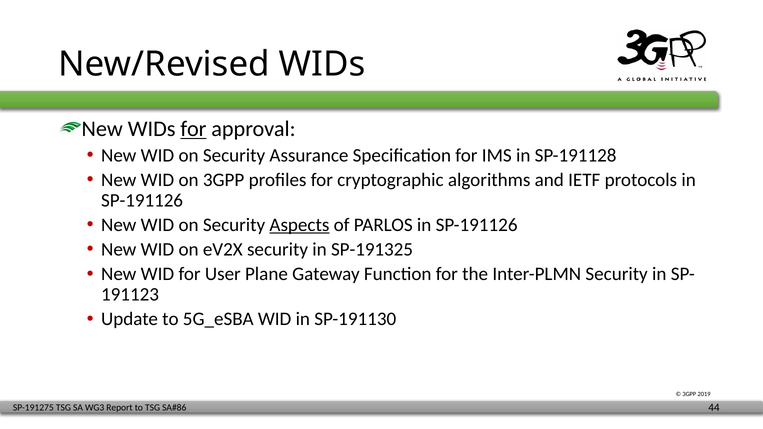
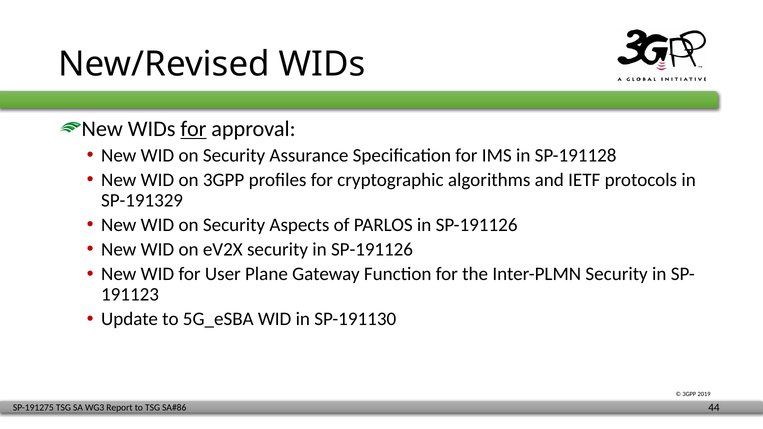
SP-191126 at (142, 200): SP-191126 -> SP-191329
Aspects underline: present -> none
security in SP-191325: SP-191325 -> SP-191126
